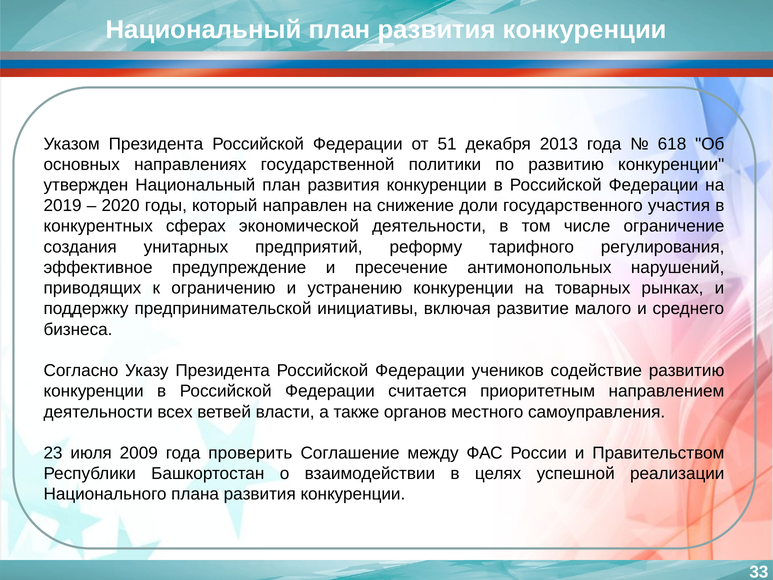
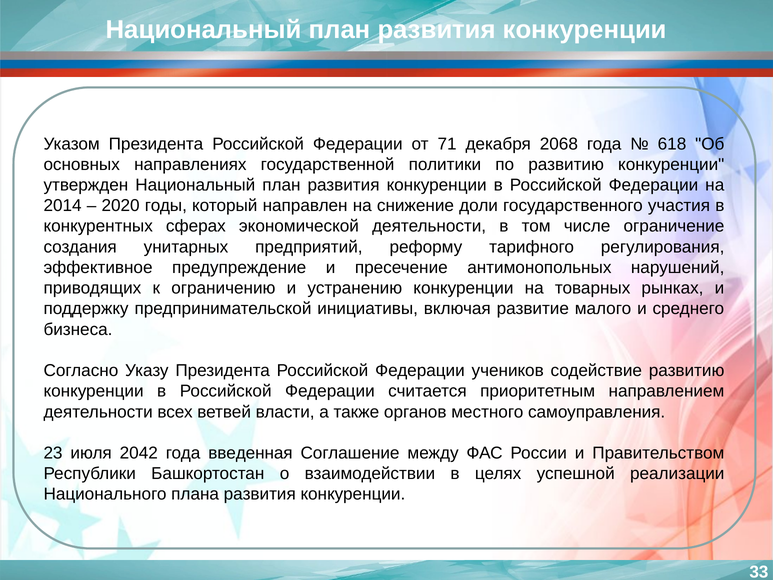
51: 51 -> 71
2013: 2013 -> 2068
2019: 2019 -> 2014
2009: 2009 -> 2042
проверить: проверить -> введенная
